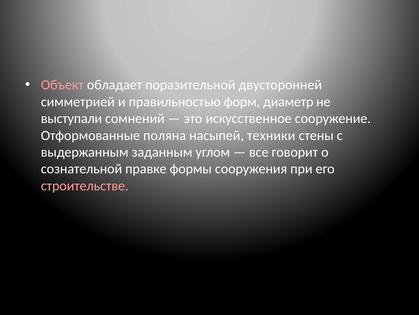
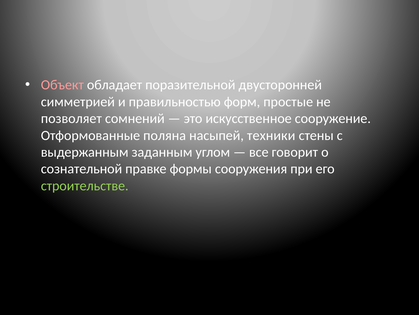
диаметр: диаметр -> простые
выступали: выступали -> позволяет
строительстве colour: pink -> light green
